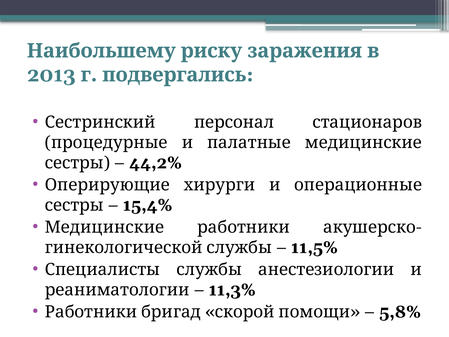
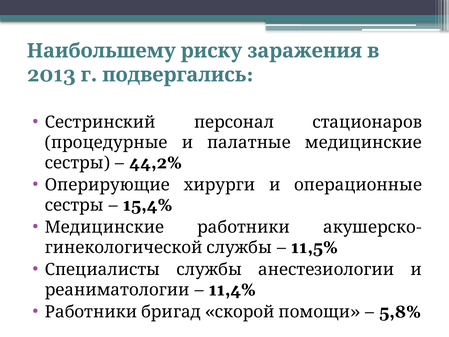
11,3%: 11,3% -> 11,4%
